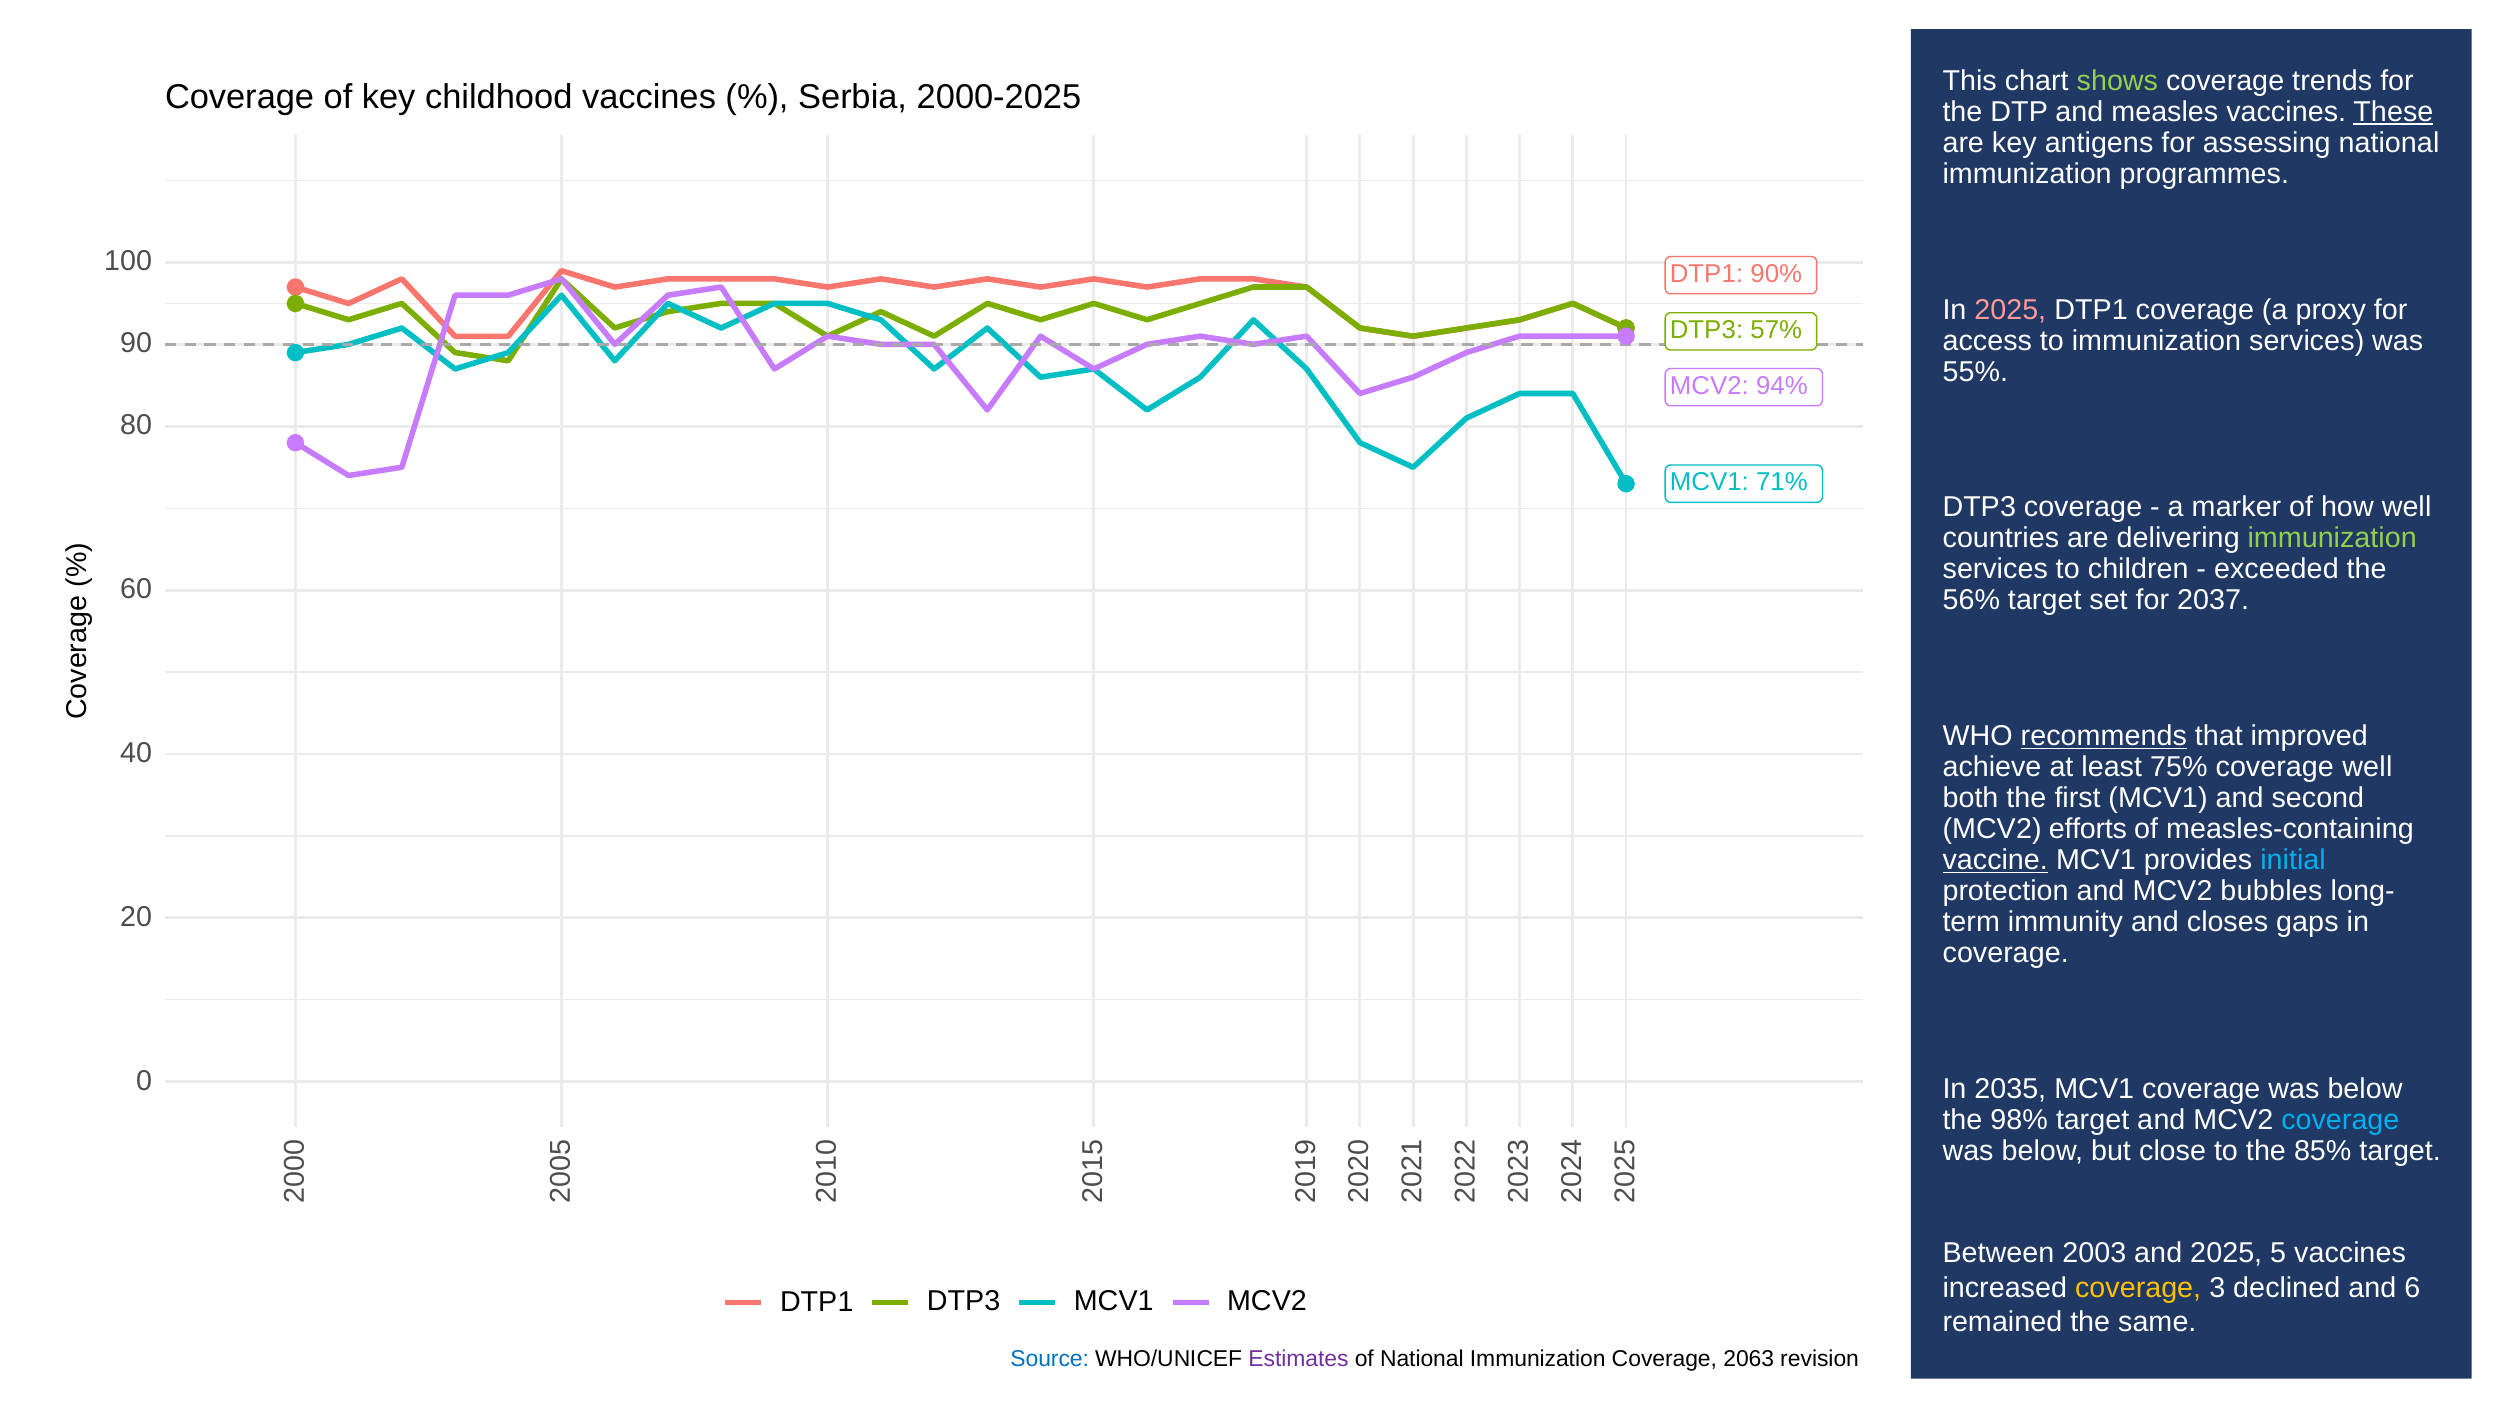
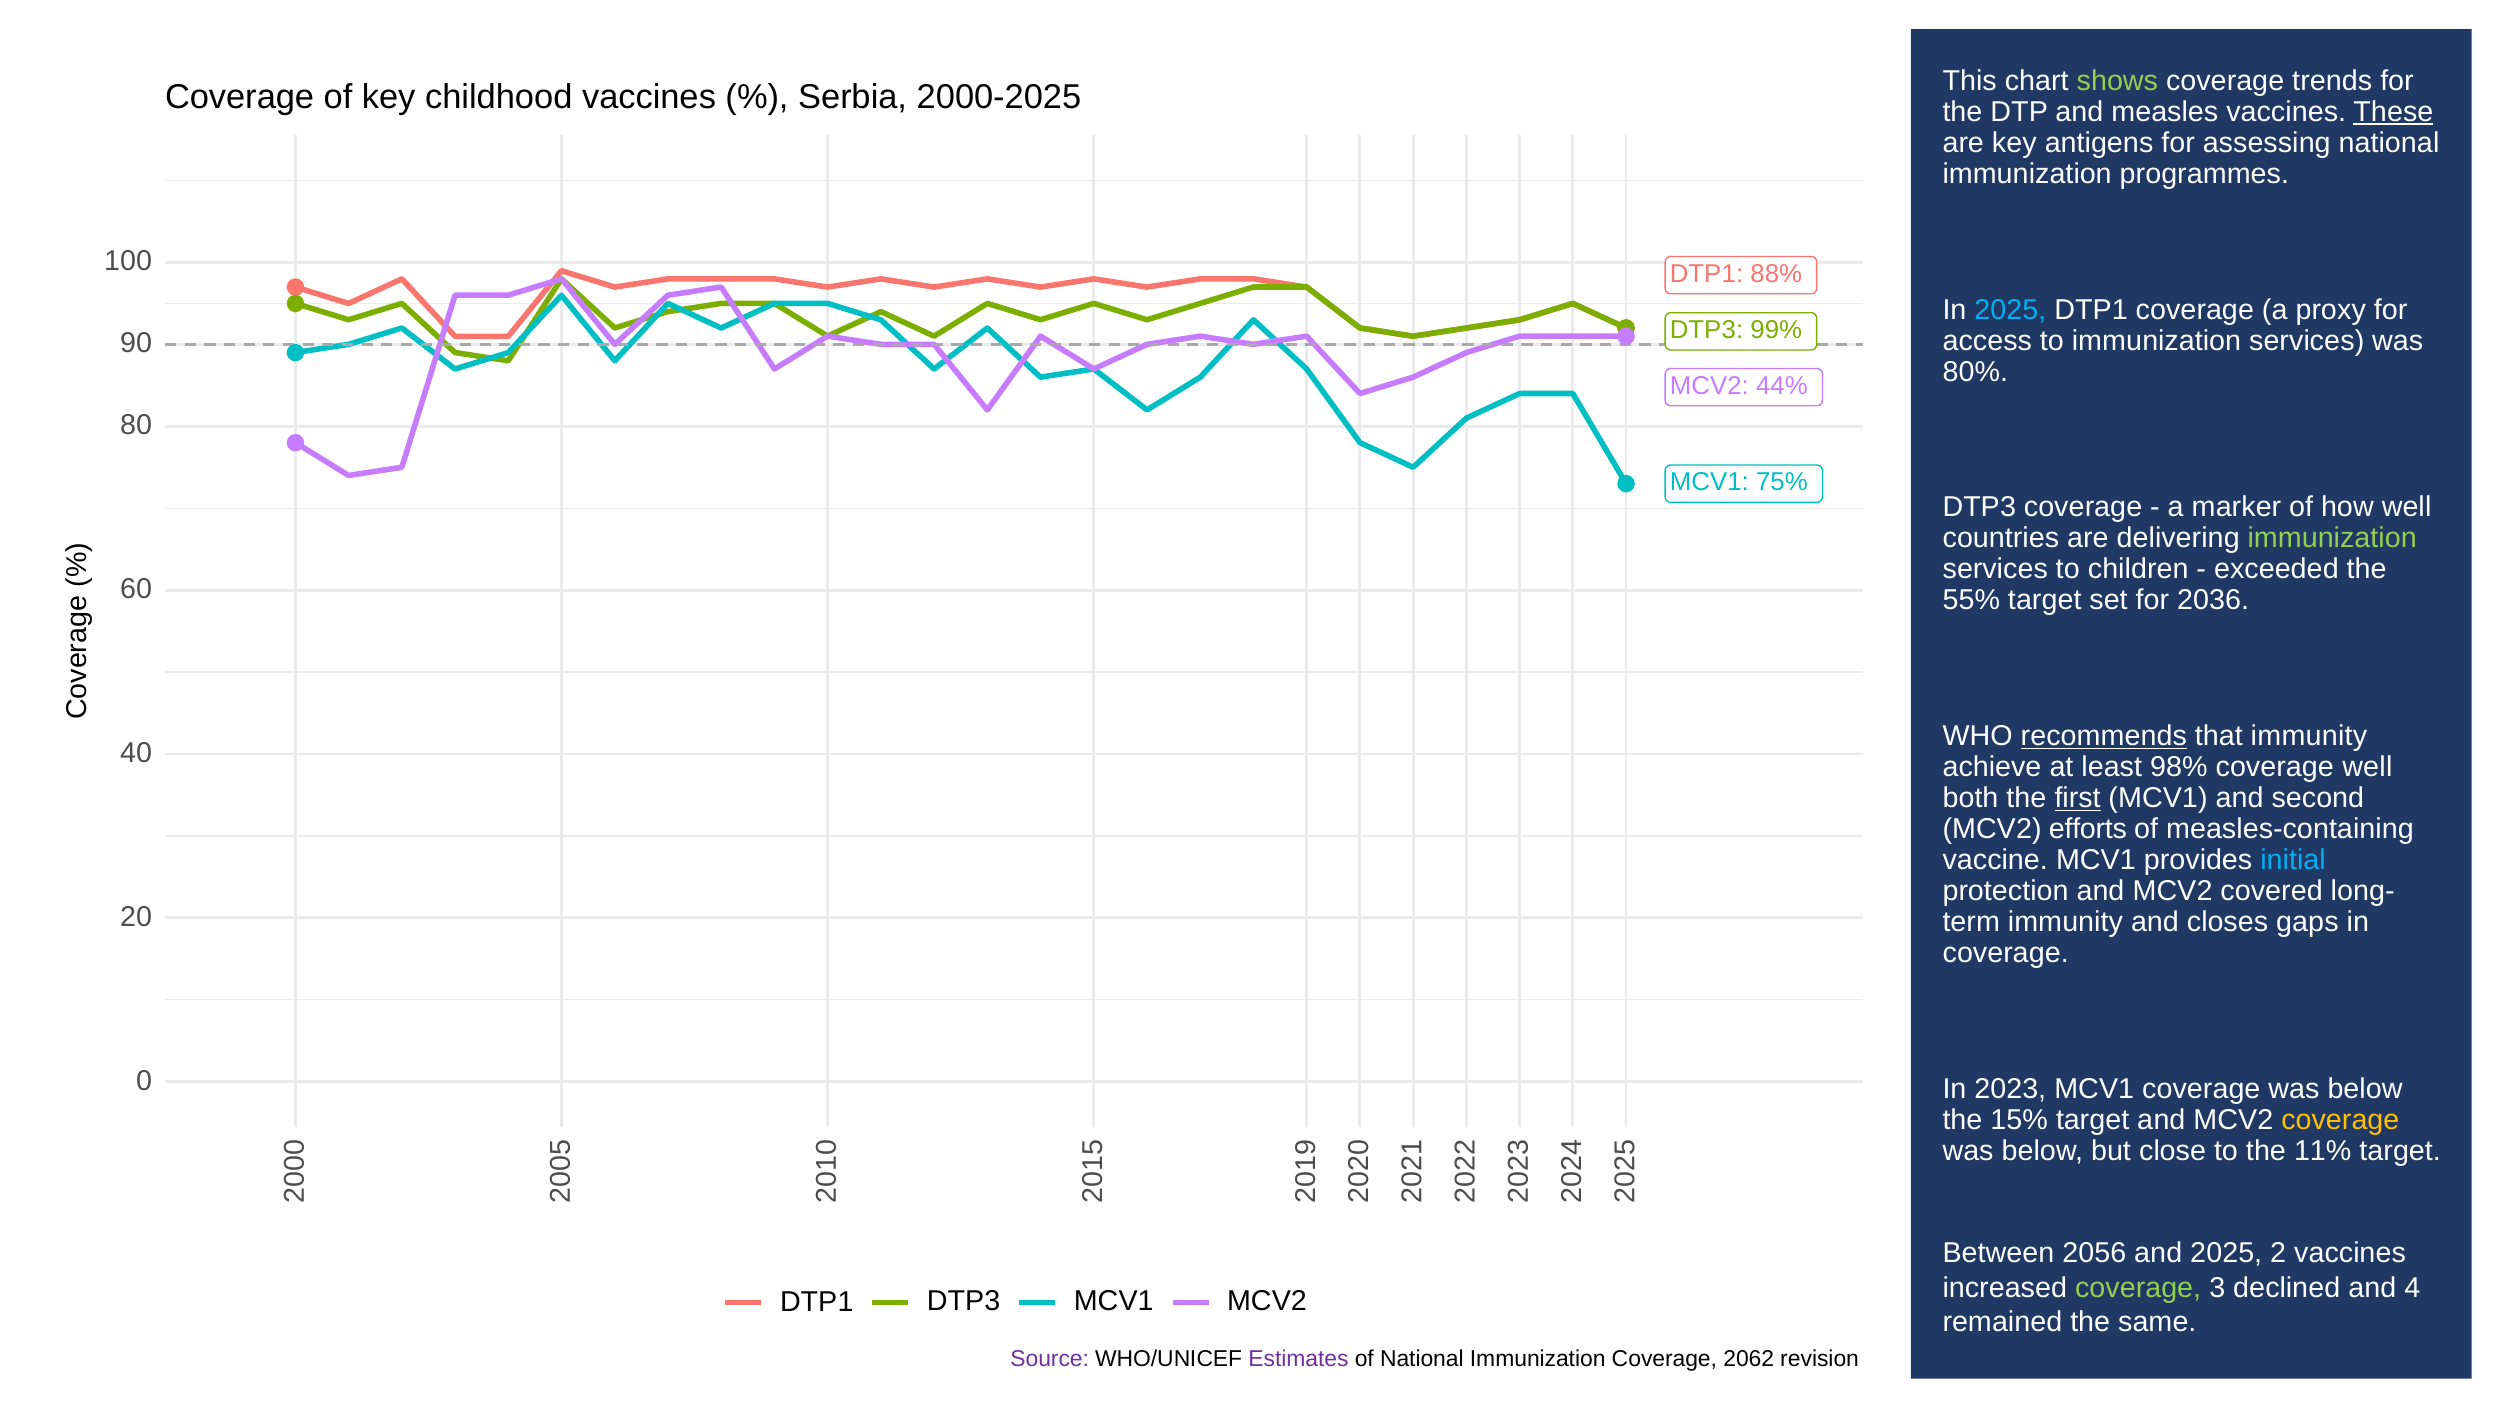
90%: 90% -> 88%
2025 at (2010, 310) colour: pink -> light blue
57%: 57% -> 99%
55%: 55% -> 80%
94%: 94% -> 44%
71%: 71% -> 75%
56%: 56% -> 55%
2037: 2037 -> 2036
that improved: improved -> immunity
75%: 75% -> 98%
first underline: none -> present
vaccine underline: present -> none
bubbles: bubbles -> covered
2035: 2035 -> 2023
98%: 98% -> 15%
coverage at (2340, 1120) colour: light blue -> yellow
85%: 85% -> 11%
2003: 2003 -> 2056
2025 5: 5 -> 2
coverage at (2138, 1288) colour: yellow -> light green
and 6: 6 -> 4
Source colour: blue -> purple
2063: 2063 -> 2062
